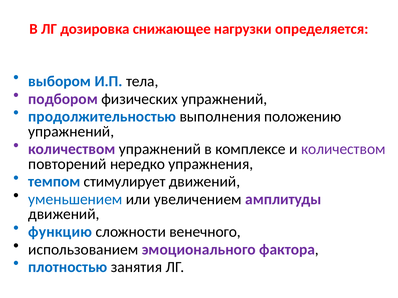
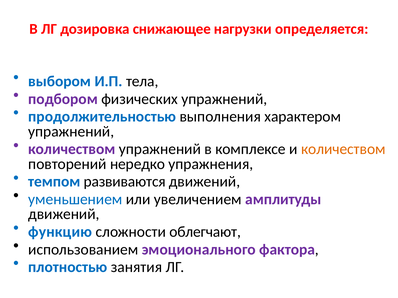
положению: положению -> характером
количеством at (343, 149) colour: purple -> orange
стимулирует: стимулирует -> развиваются
венечного: венечного -> облегчают
